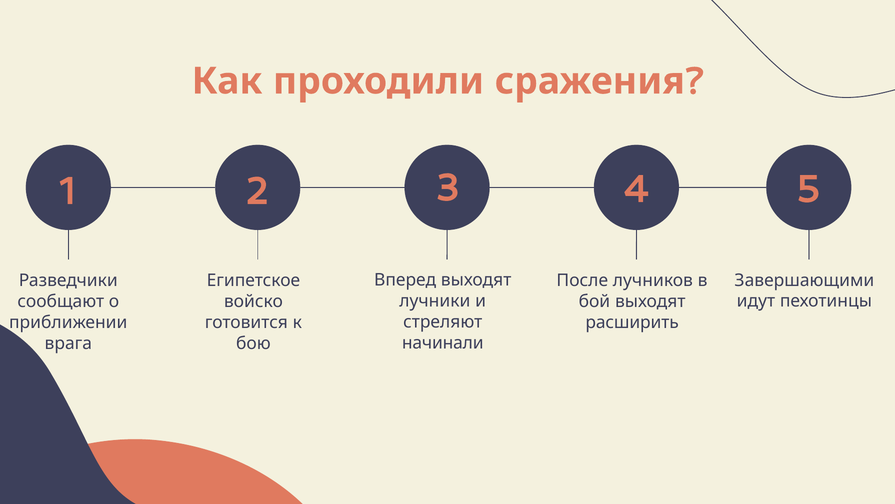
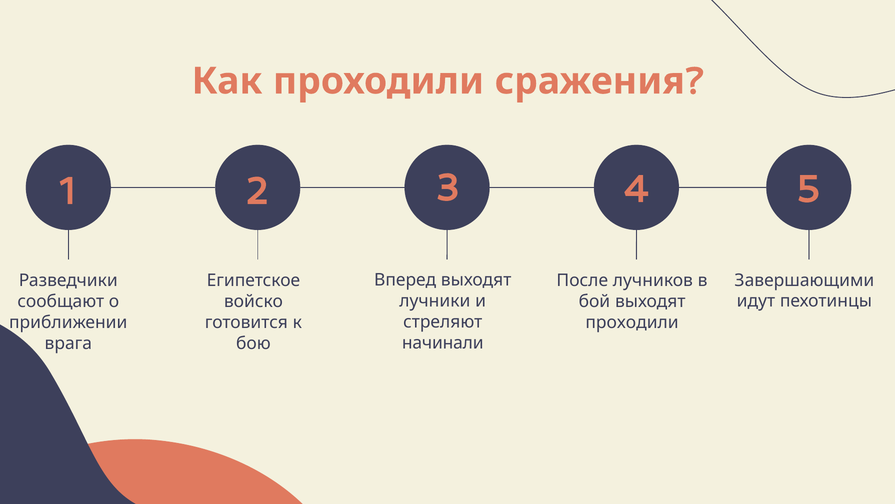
расширить at (632, 322): расширить -> проходили
